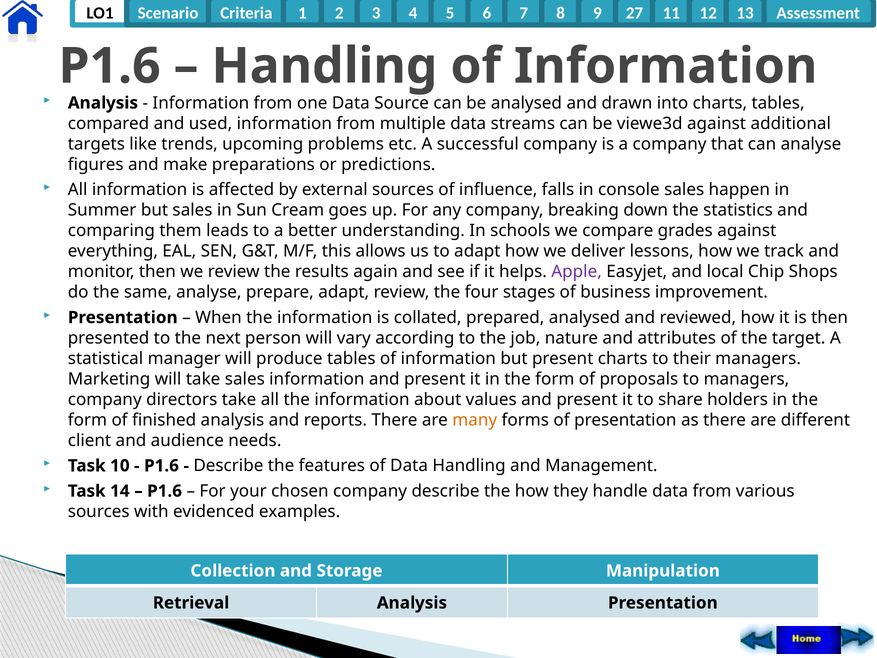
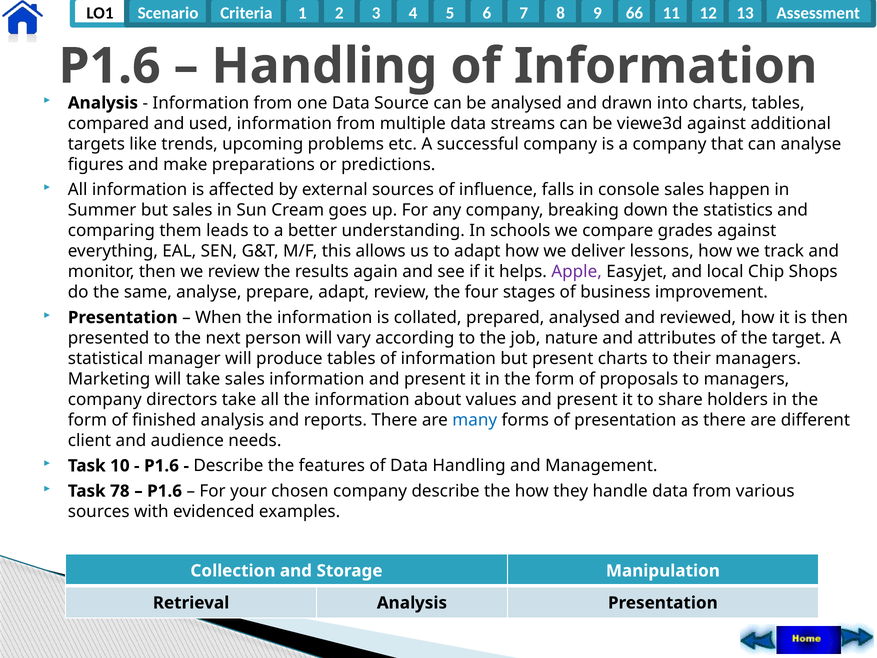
27: 27 -> 66
many colour: orange -> blue
14: 14 -> 78
